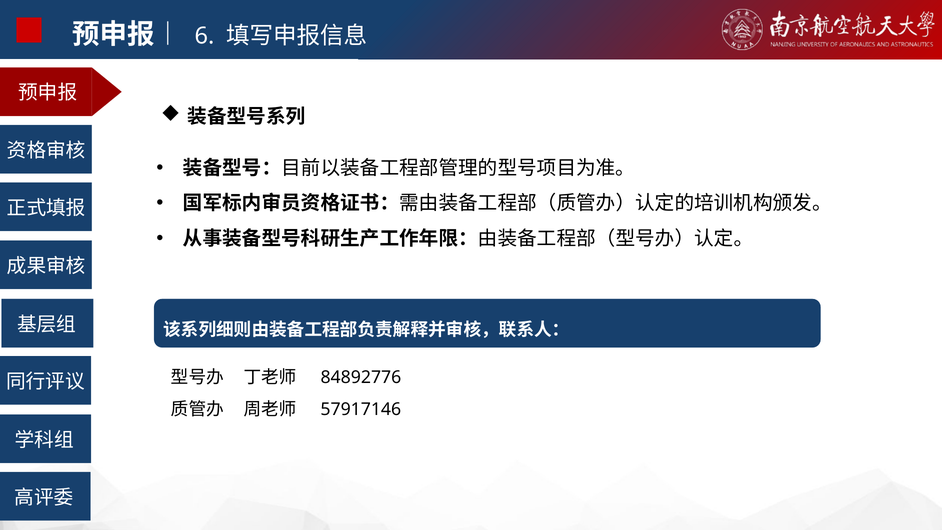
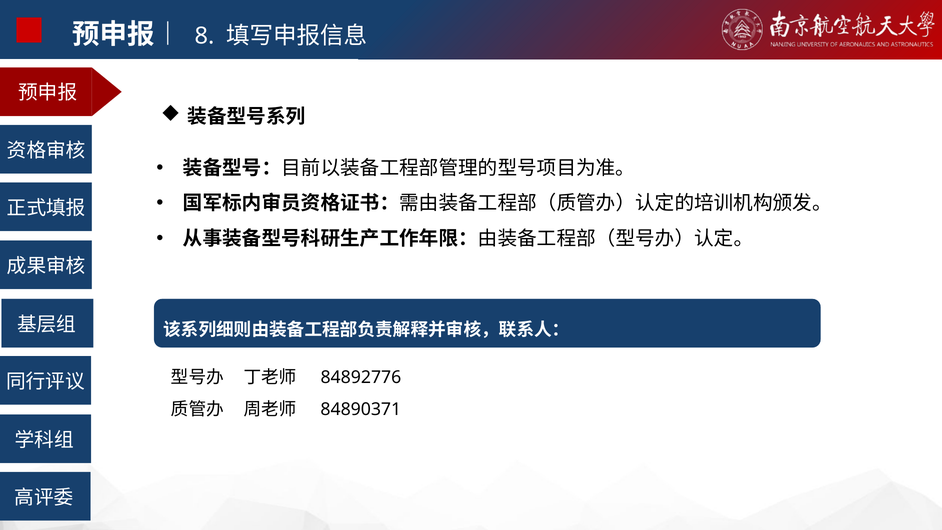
6: 6 -> 8
57917146: 57917146 -> 84890371
